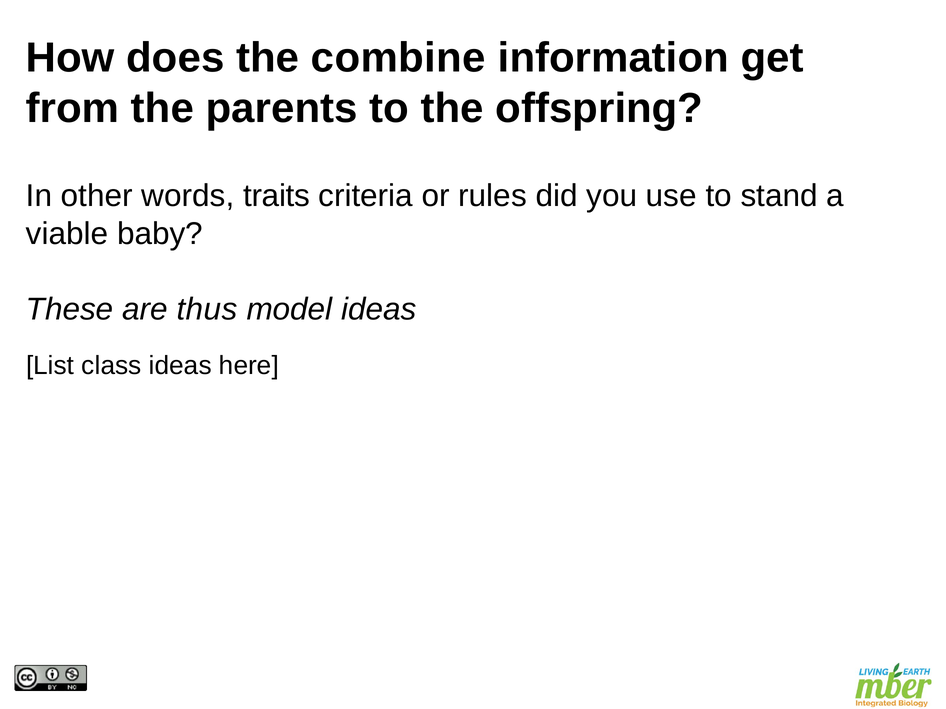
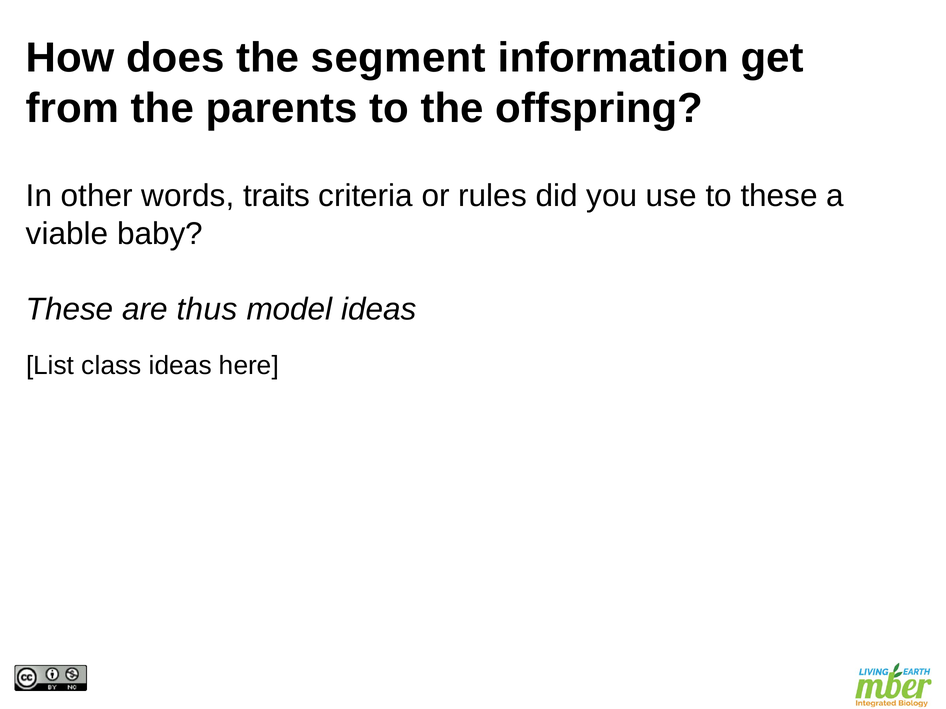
combine: combine -> segment
to stand: stand -> these
